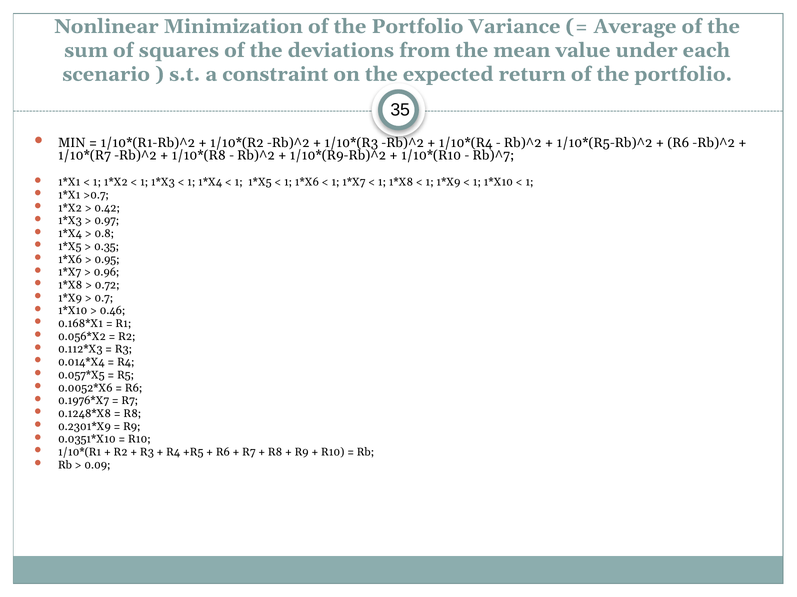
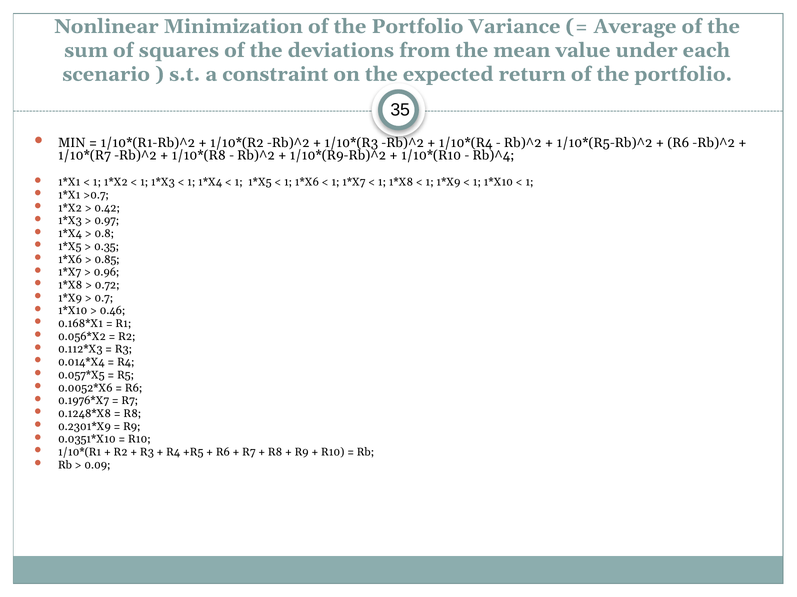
Rb)^7: Rb)^7 -> Rb)^4
0.95: 0.95 -> 0.85
